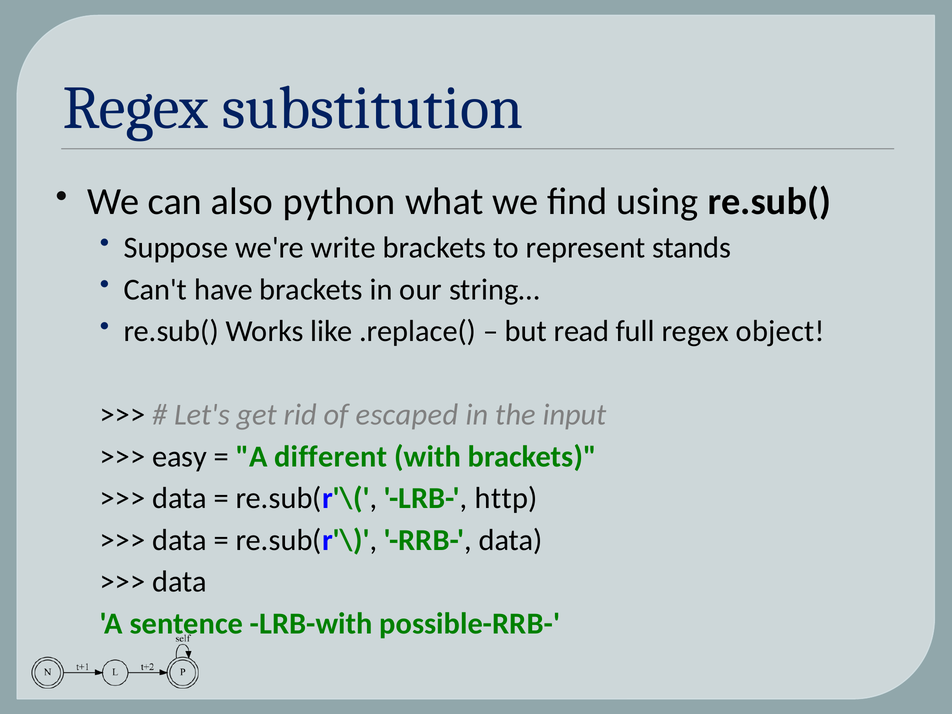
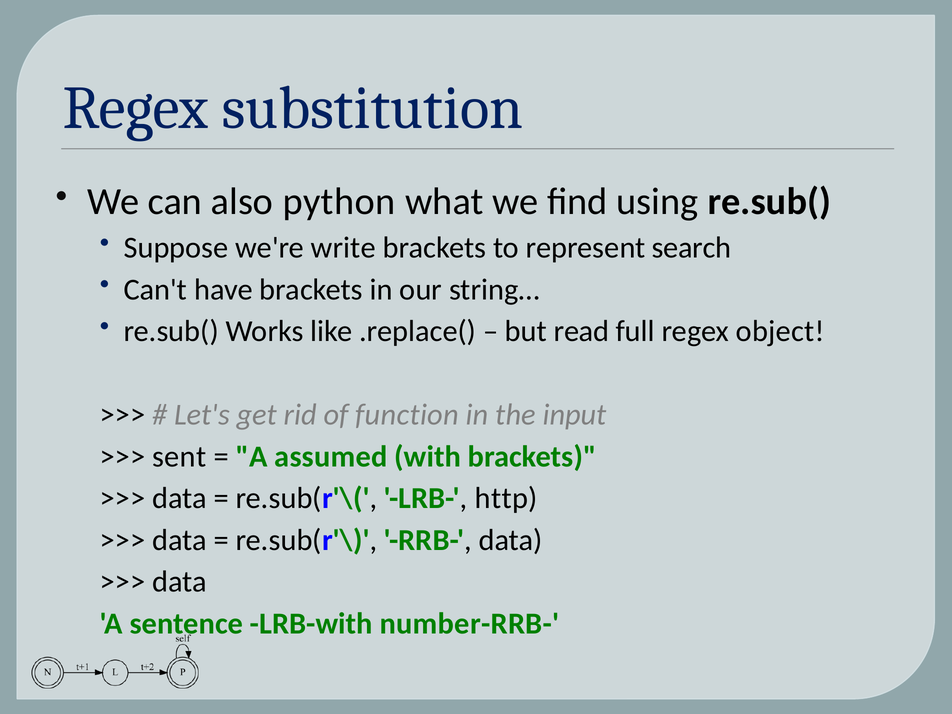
stands: stands -> search
escaped: escaped -> function
easy: easy -> sent
different: different -> assumed
possible-RRB-: possible-RRB- -> number-RRB-
